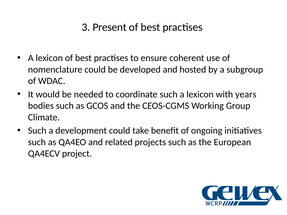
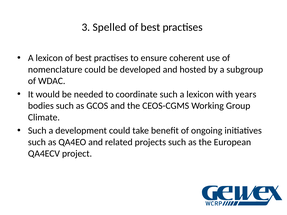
Present: Present -> Spelled
